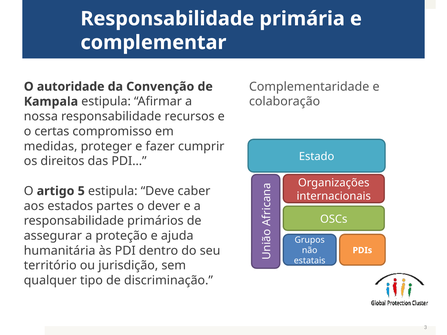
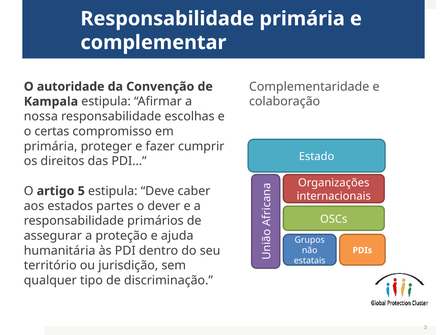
recursos: recursos -> escolhas
medidas at (51, 146): medidas -> primária
